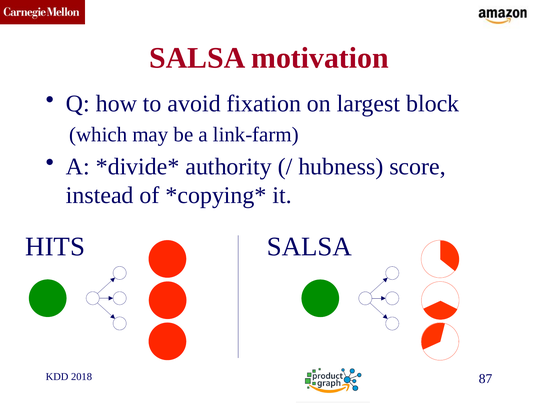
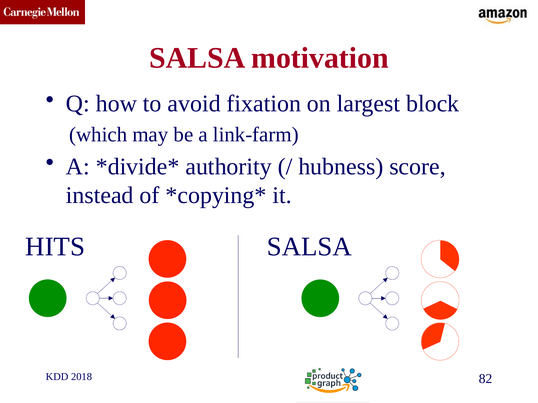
87: 87 -> 82
